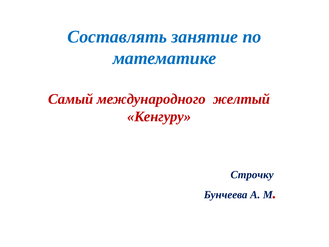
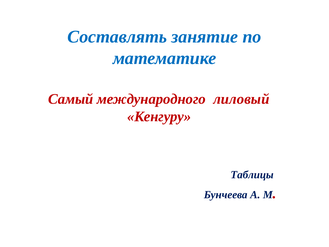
желтый: желтый -> лиловый
Строчку: Строчку -> Таблицы
